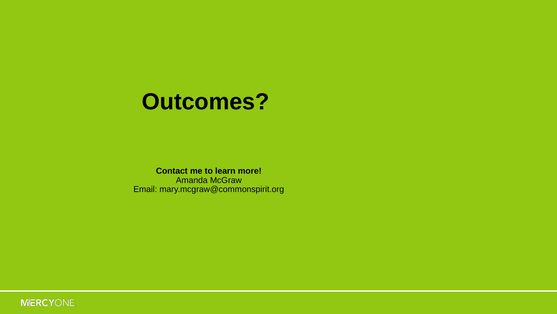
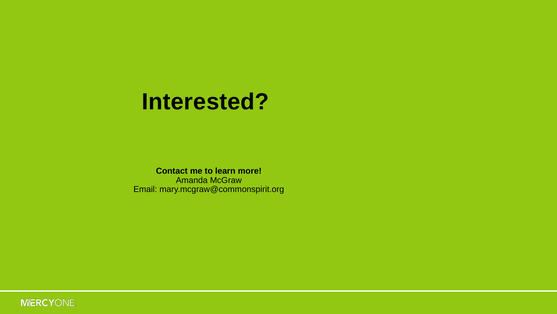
Outcomes: Outcomes -> Interested
